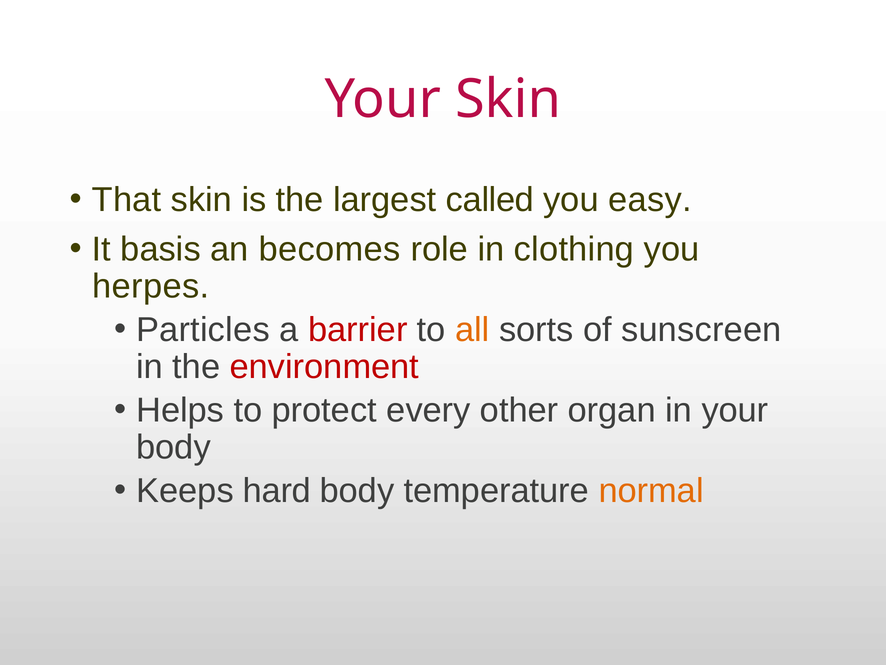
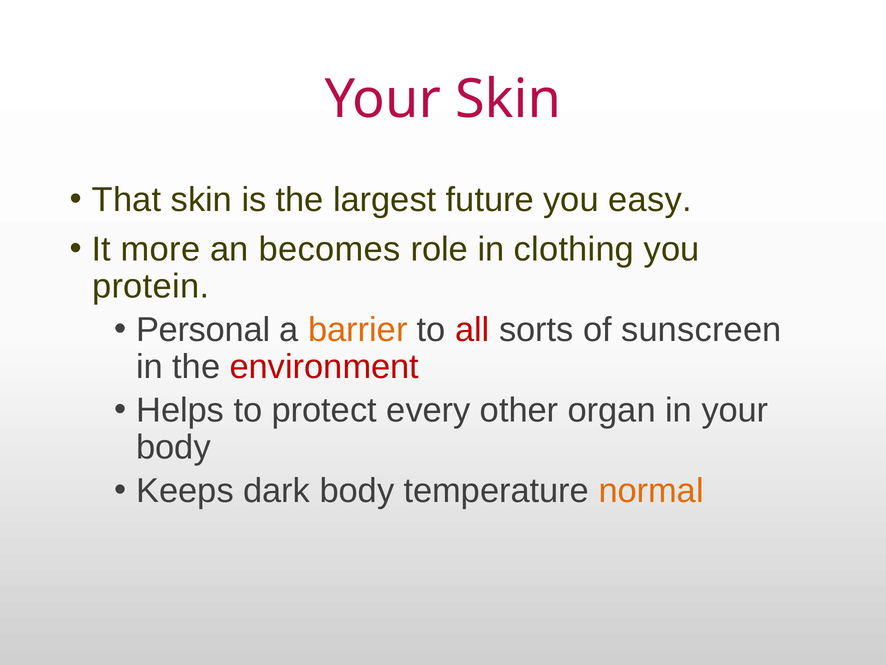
called: called -> future
basis: basis -> more
herpes: herpes -> protein
Particles: Particles -> Personal
barrier colour: red -> orange
all colour: orange -> red
hard: hard -> dark
